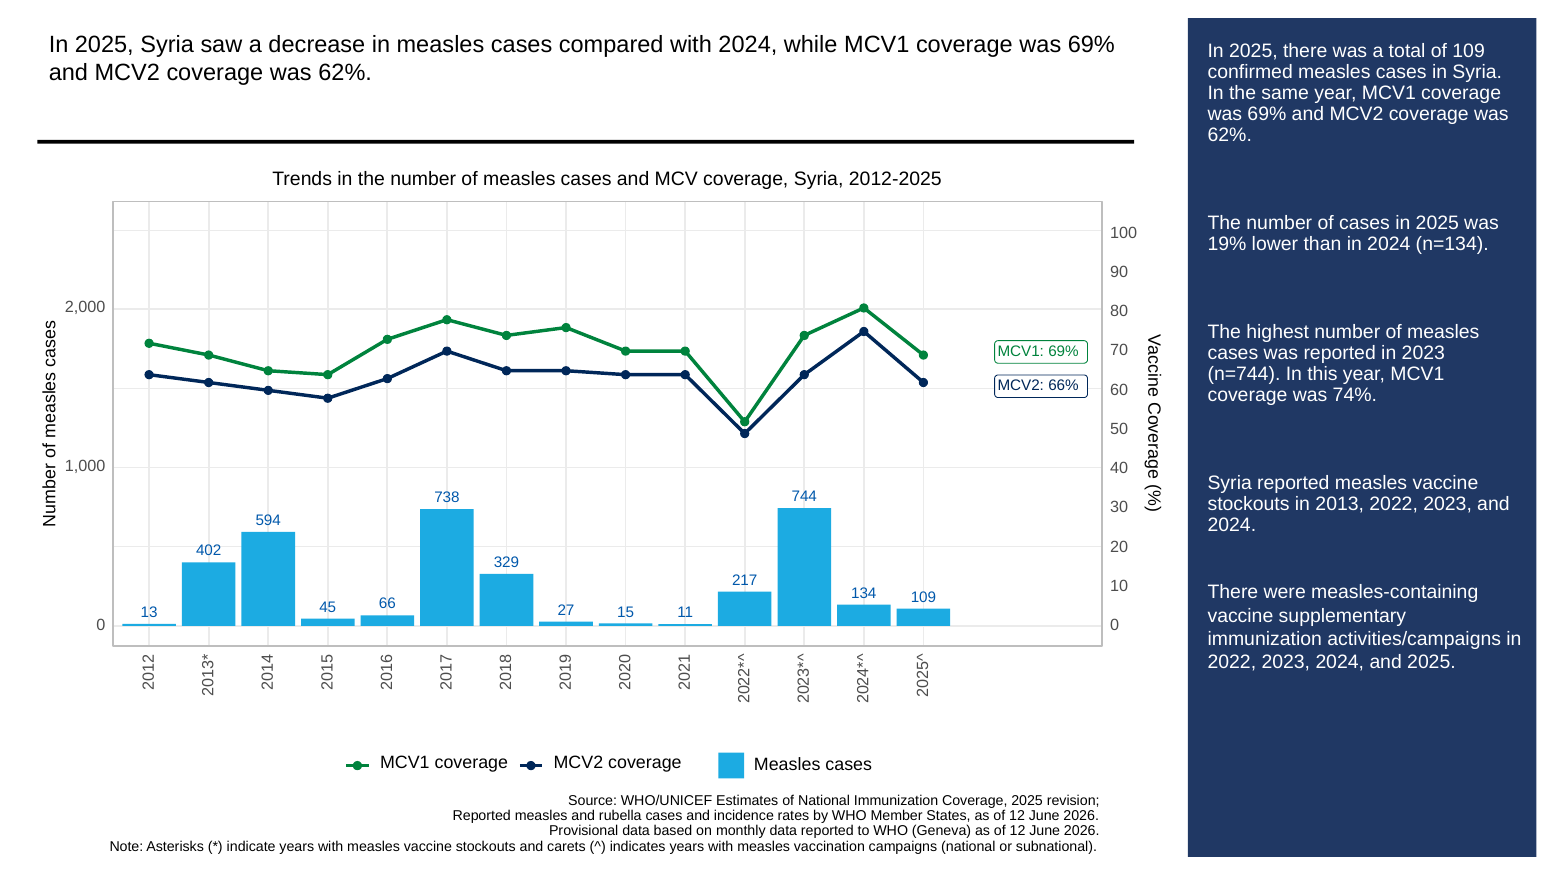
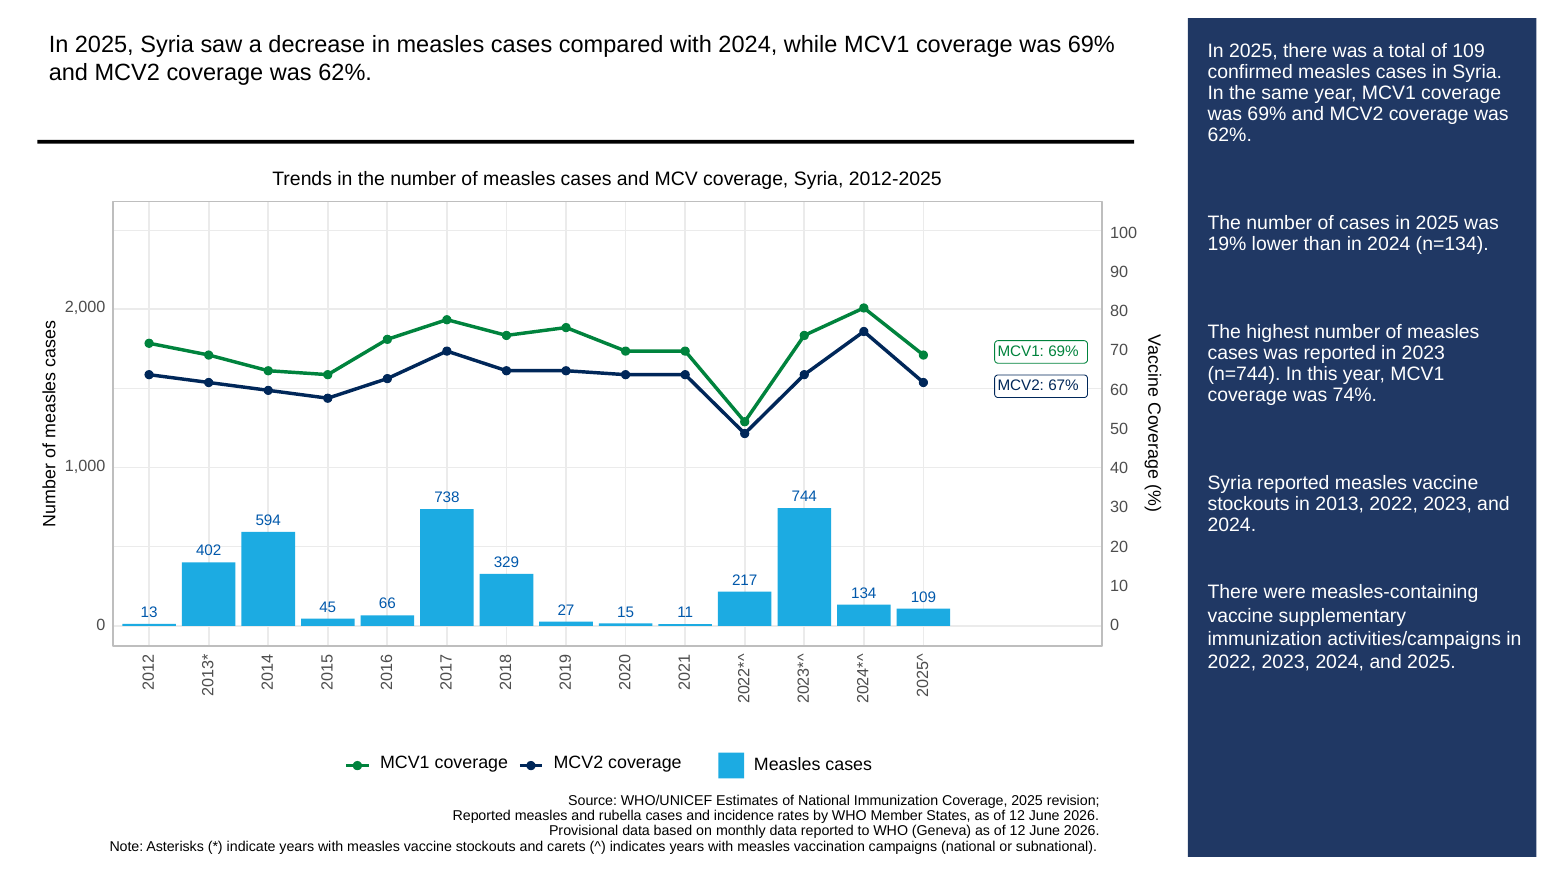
66%: 66% -> 67%
